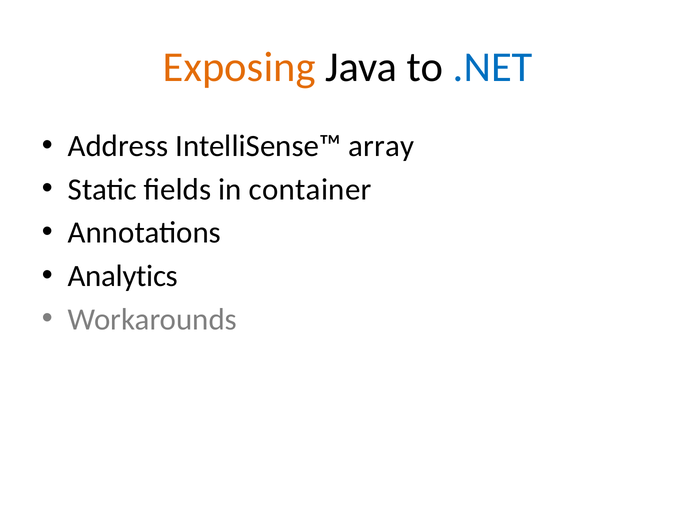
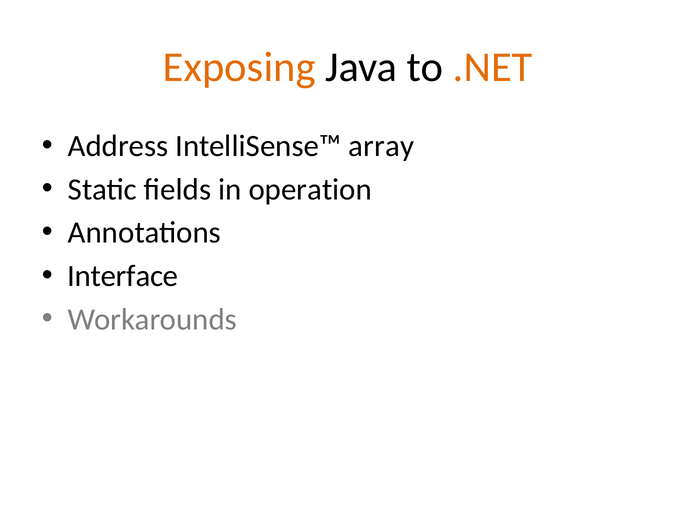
.NET colour: blue -> orange
container: container -> operation
Analytics: Analytics -> Interface
